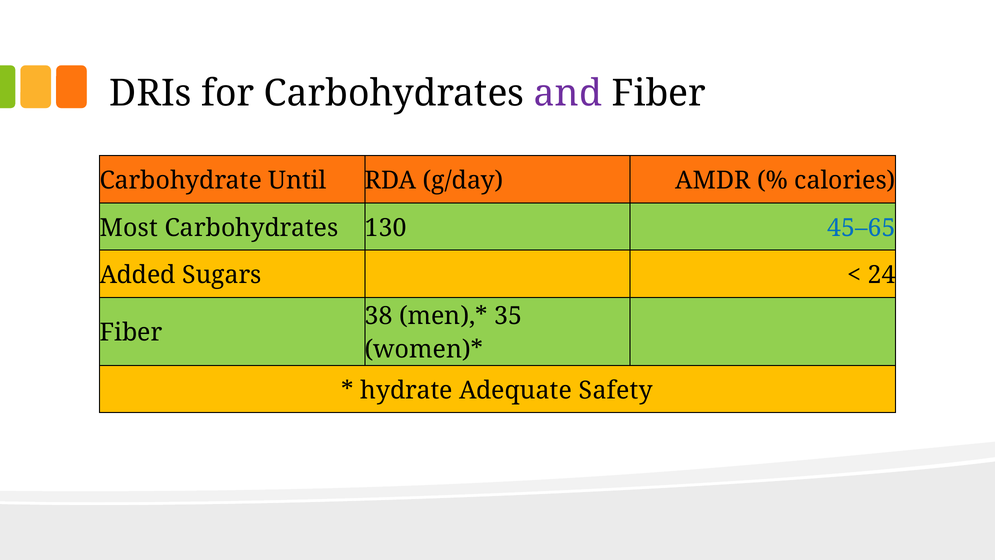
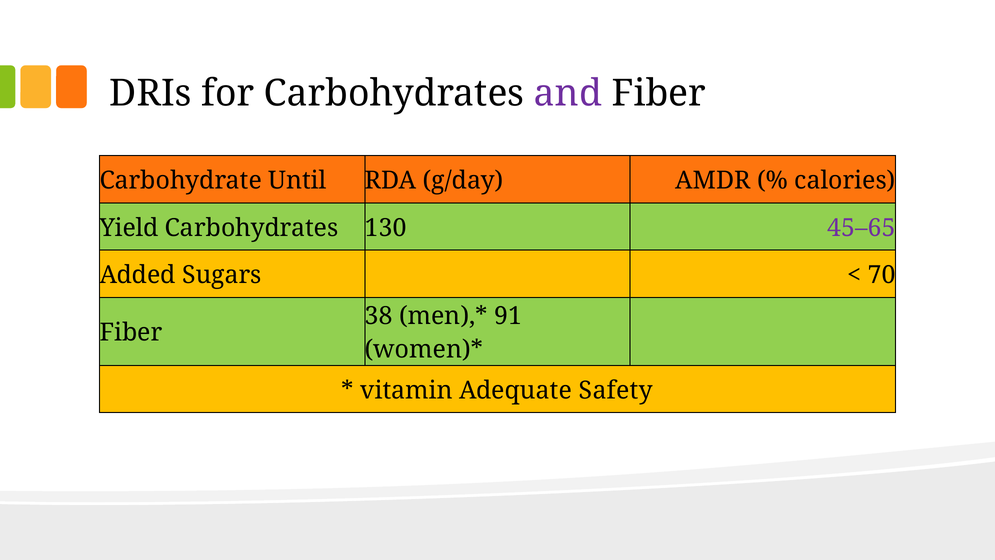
Most: Most -> Yield
45–65 colour: blue -> purple
24: 24 -> 70
35: 35 -> 91
hydrate: hydrate -> vitamin
